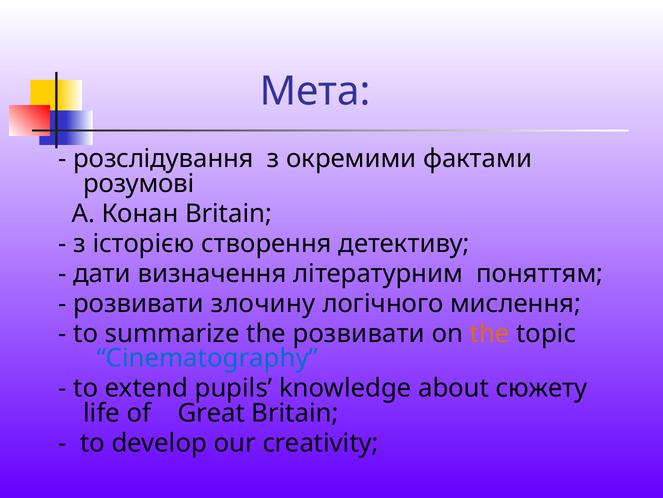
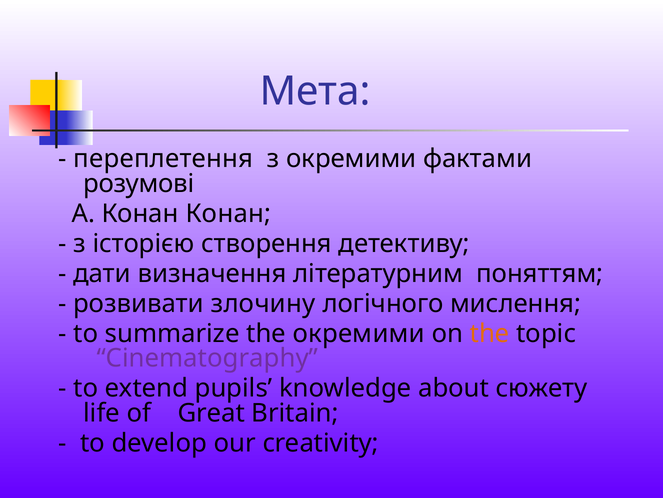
розслідування: розслідування -> переплетення
Конан Britain: Britain -> Конан
the розвивати: розвивати -> окремими
Cinematography colour: blue -> purple
